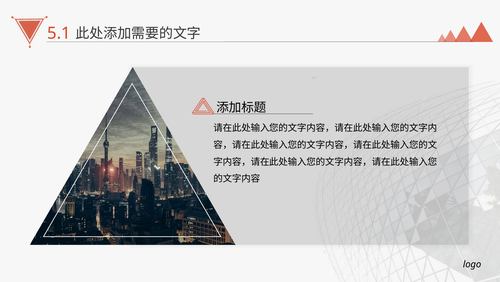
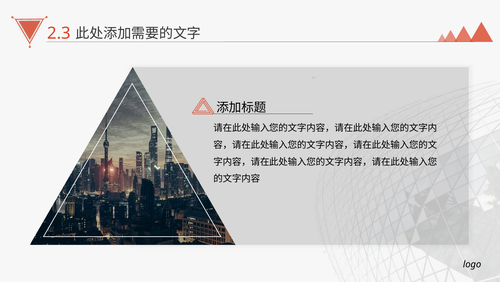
5.1: 5.1 -> 2.3
